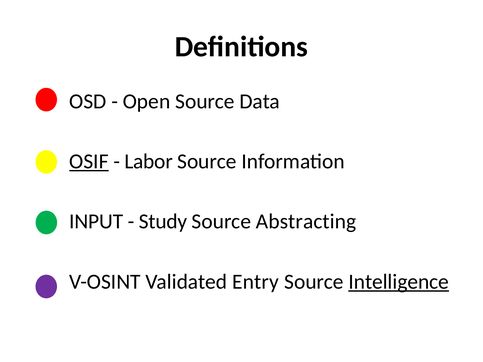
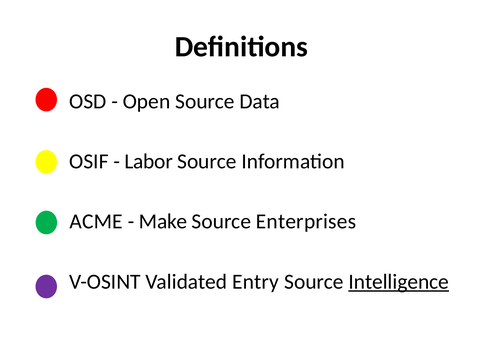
OSIF underline: present -> none
INPUT: INPUT -> ACME
Study: Study -> Make
Abstracting: Abstracting -> Enterprises
